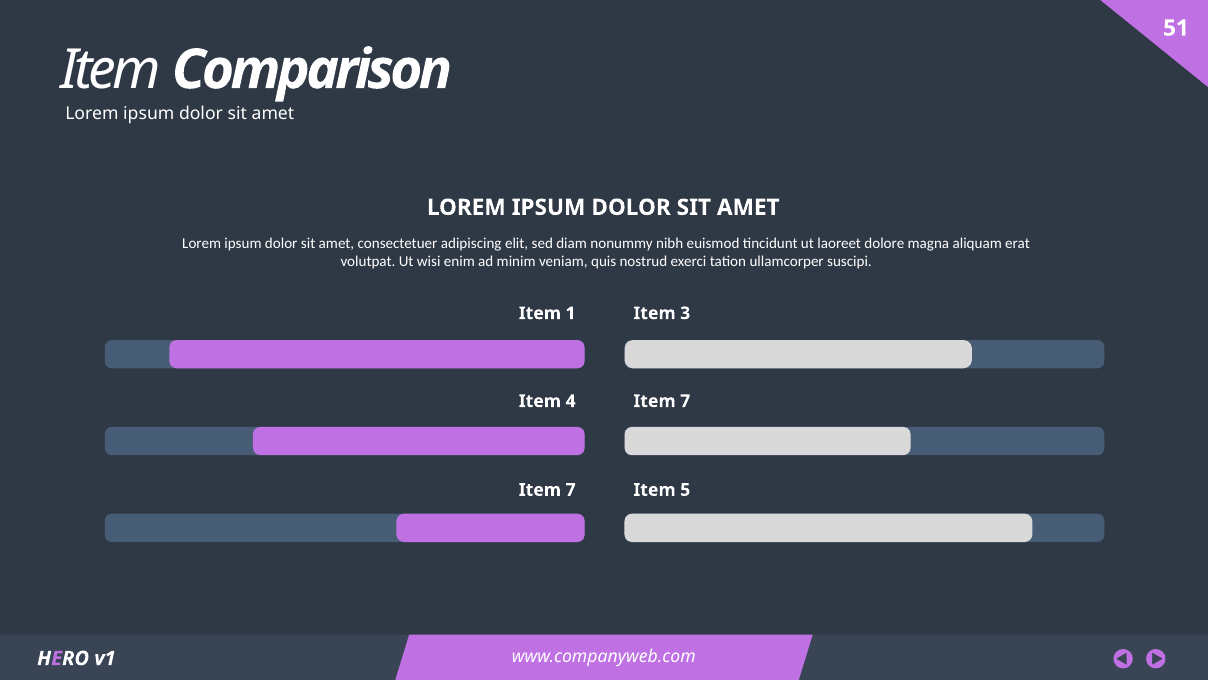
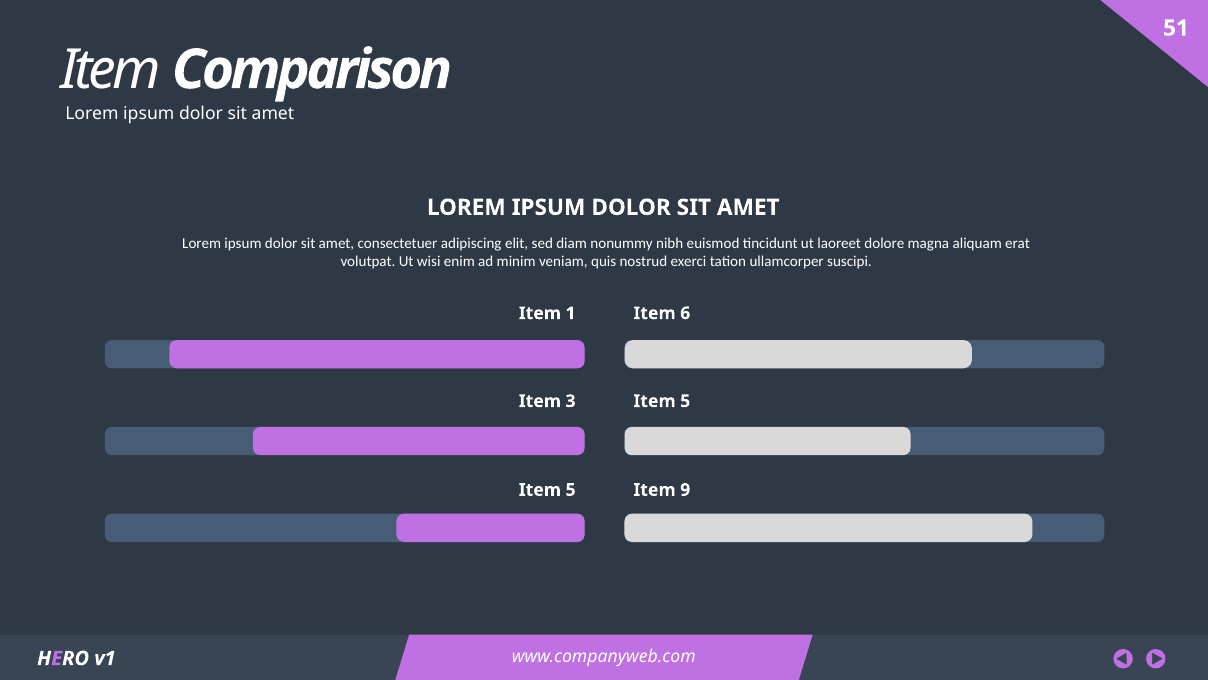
3: 3 -> 6
4: 4 -> 3
7 at (685, 401): 7 -> 5
7 at (571, 490): 7 -> 5
5: 5 -> 9
